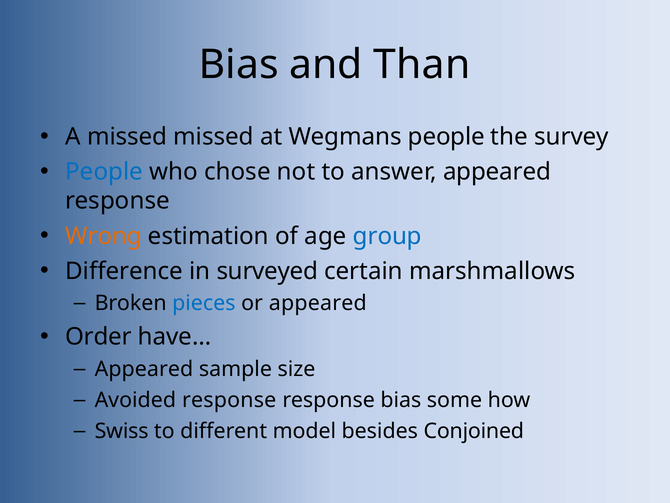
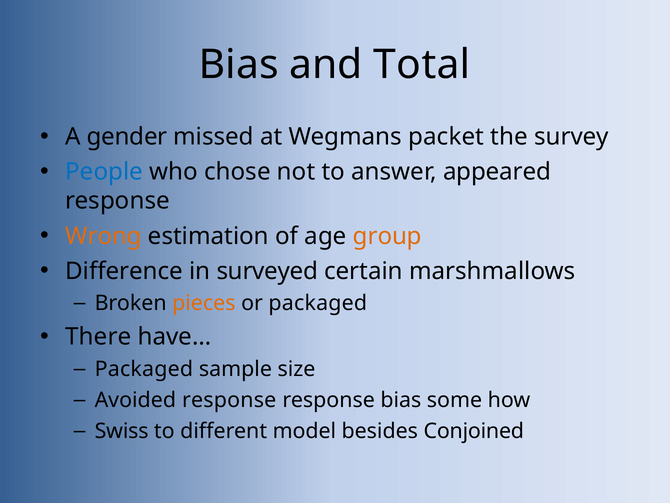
Than: Than -> Total
A missed: missed -> gender
Wegmans people: people -> packet
group colour: blue -> orange
pieces colour: blue -> orange
or appeared: appeared -> packaged
Order: Order -> There
Appeared at (144, 369): Appeared -> Packaged
